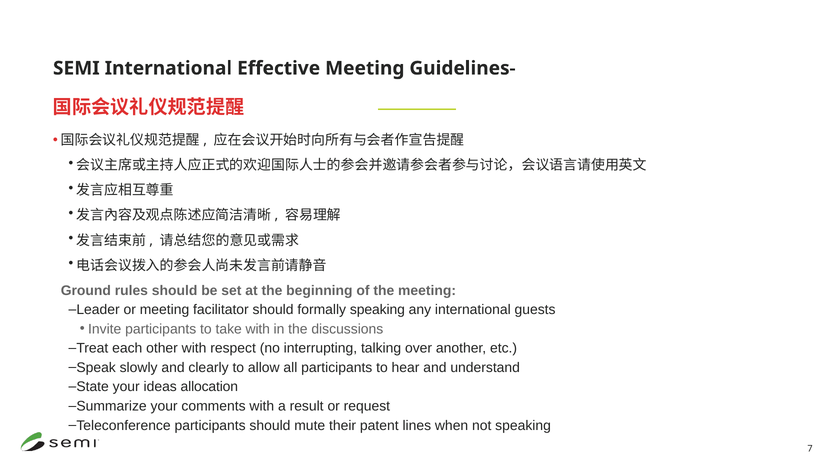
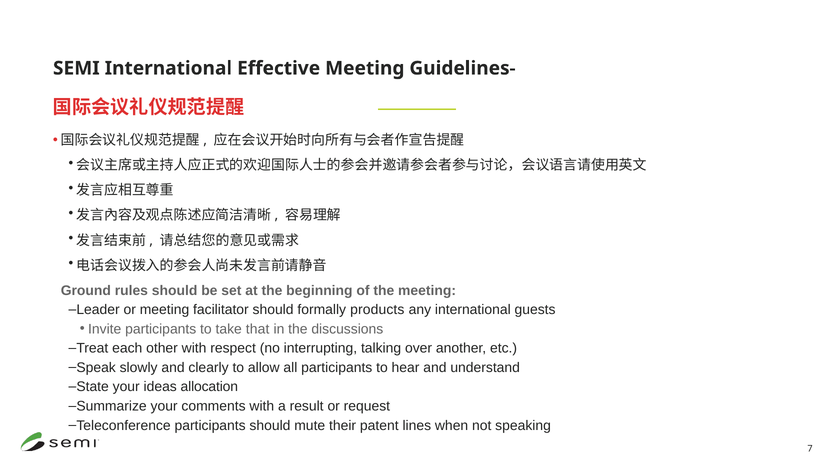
formally speaking: speaking -> products
take with: with -> that
